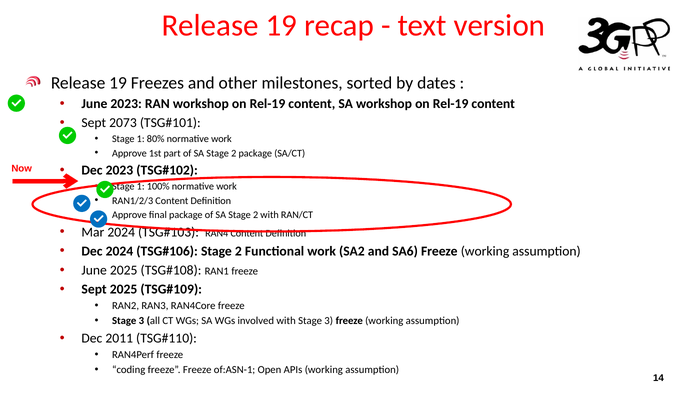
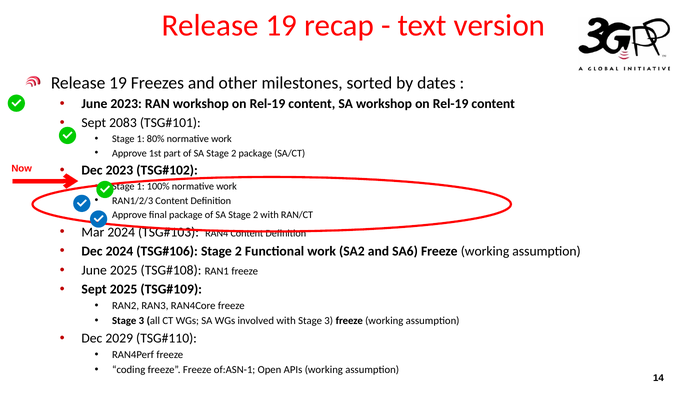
2073: 2073 -> 2083
2011: 2011 -> 2029
